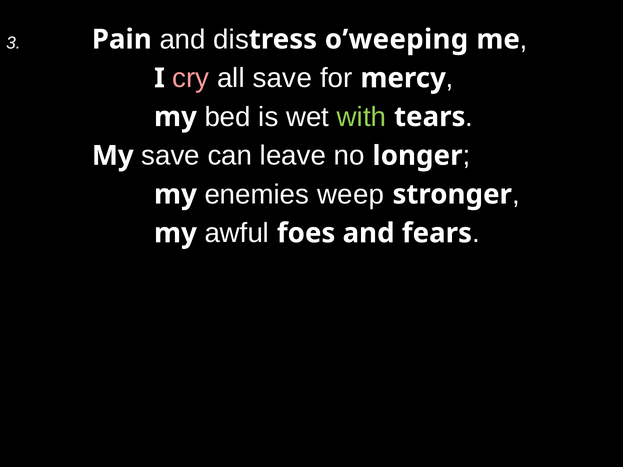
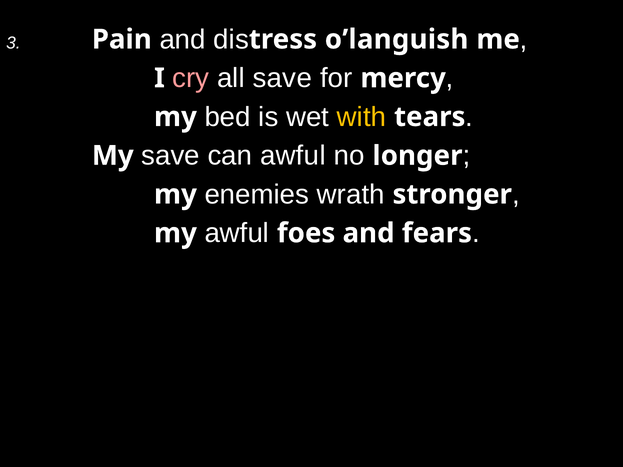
o’weeping: o’weeping -> o’languish
with colour: light green -> yellow
can leave: leave -> awful
weep: weep -> wrath
